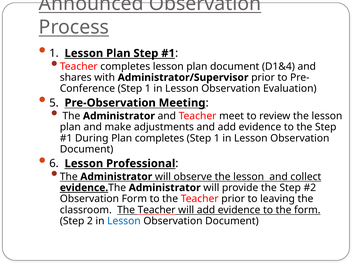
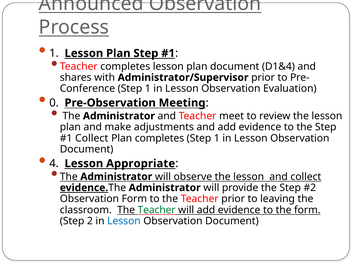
5: 5 -> 0
During at (92, 138): During -> Collect
6: 6 -> 4
Professional: Professional -> Appropriate
Teacher at (157, 210) colour: black -> green
